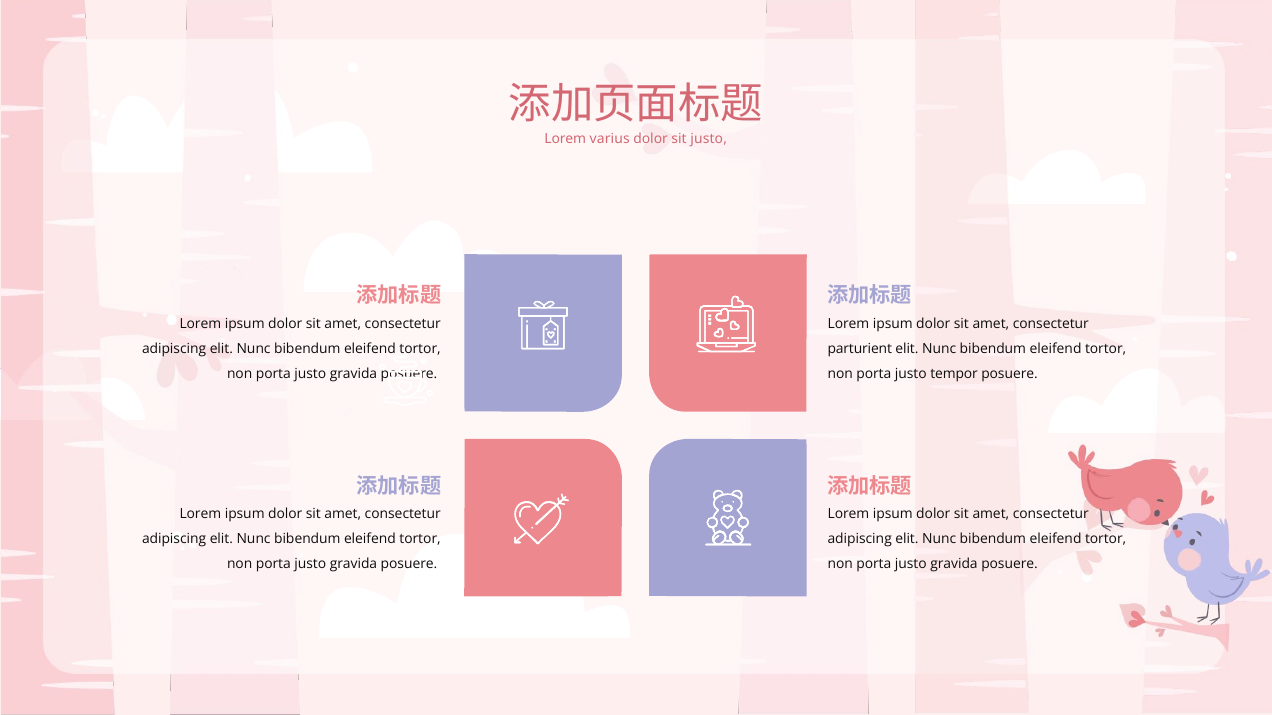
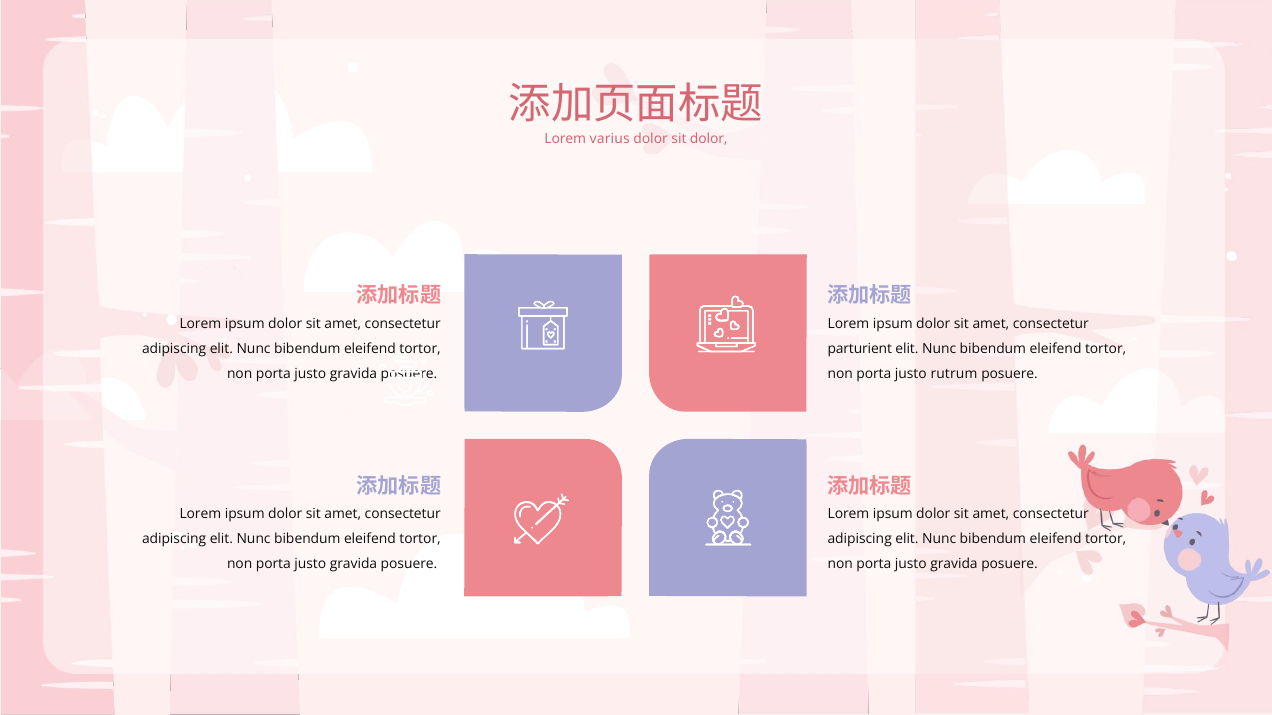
sit justo: justo -> dolor
tempor: tempor -> rutrum
